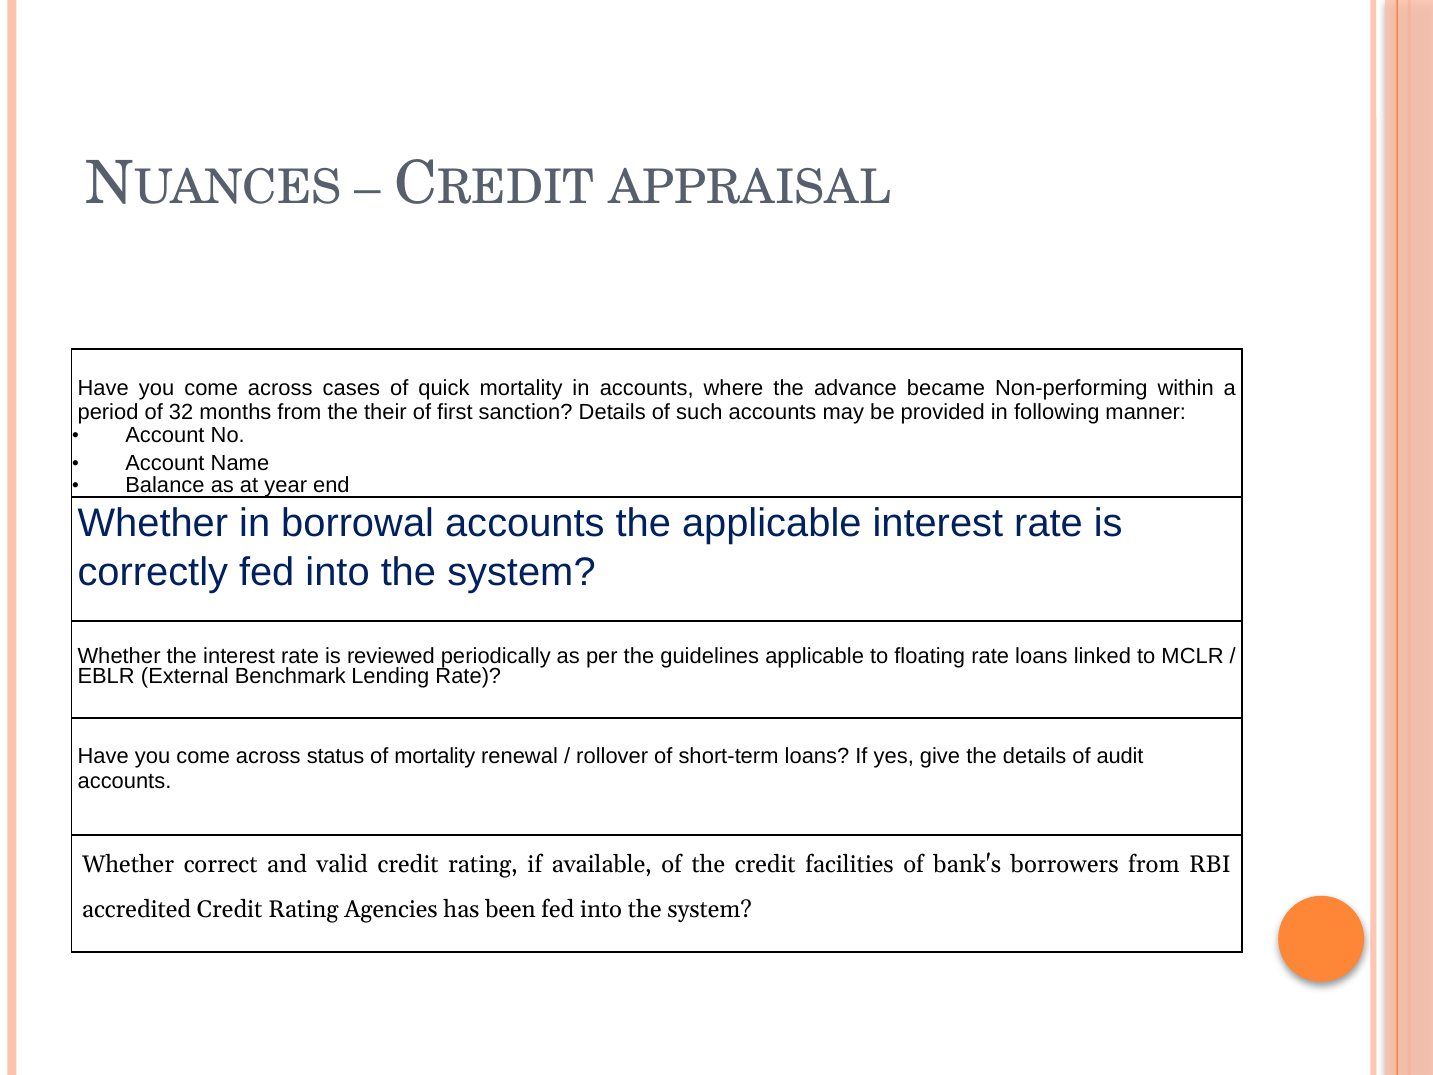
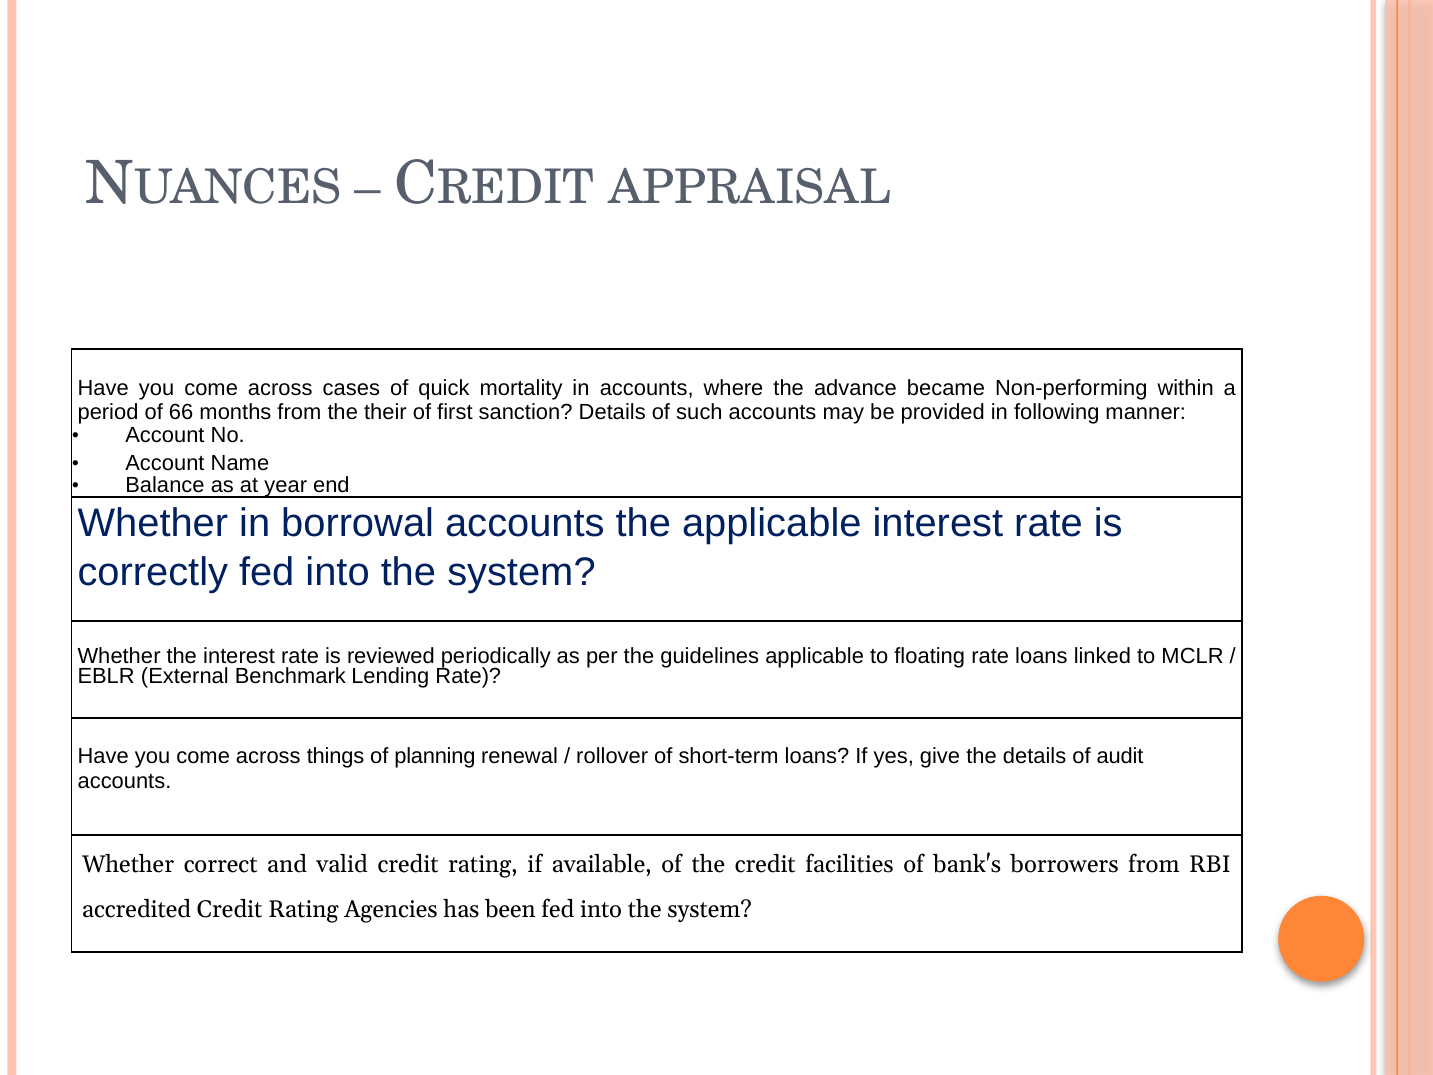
32: 32 -> 66
status: status -> things
of mortality: mortality -> planning
